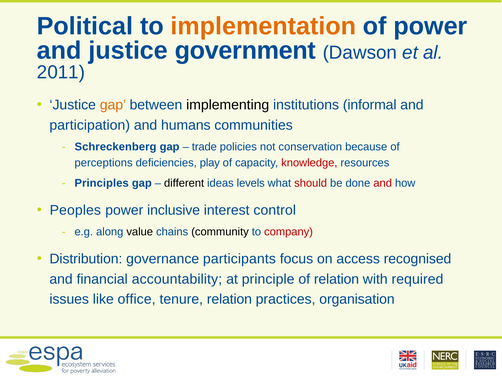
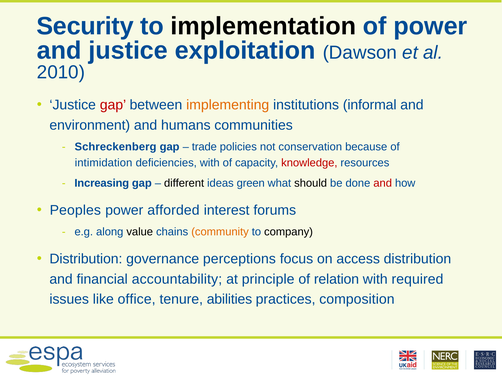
Political: Political -> Security
implementation colour: orange -> black
government: government -> exploitation
2011: 2011 -> 2010
gap at (113, 105) colour: orange -> red
implementing colour: black -> orange
participation: participation -> environment
perceptions: perceptions -> intimidation
deficiencies play: play -> with
Principles: Principles -> Increasing
levels: levels -> green
should colour: red -> black
inclusive: inclusive -> afforded
control: control -> forums
community colour: black -> orange
company colour: red -> black
participants: participants -> perceptions
access recognised: recognised -> distribution
tenure relation: relation -> abilities
organisation: organisation -> composition
